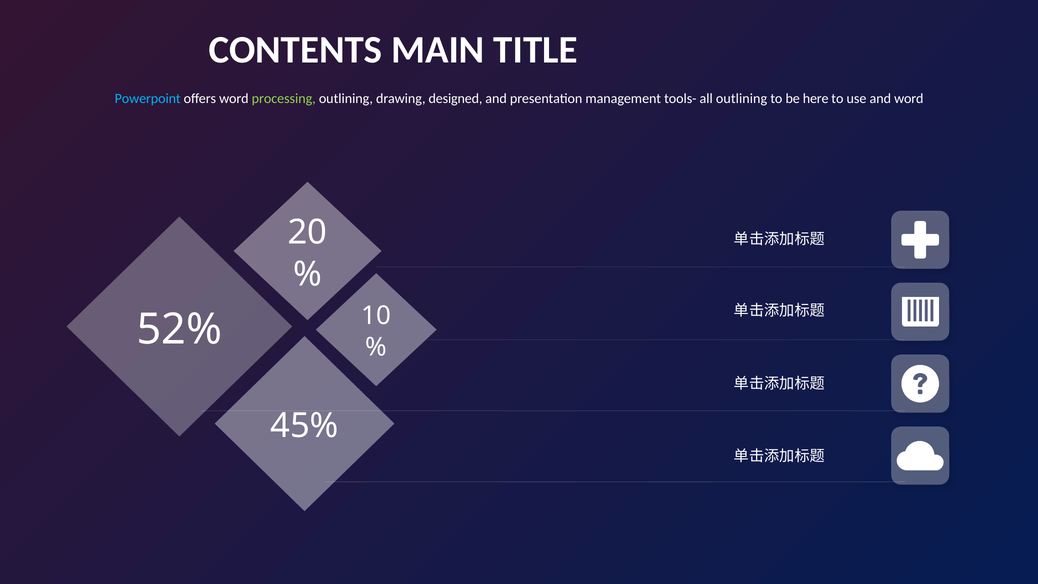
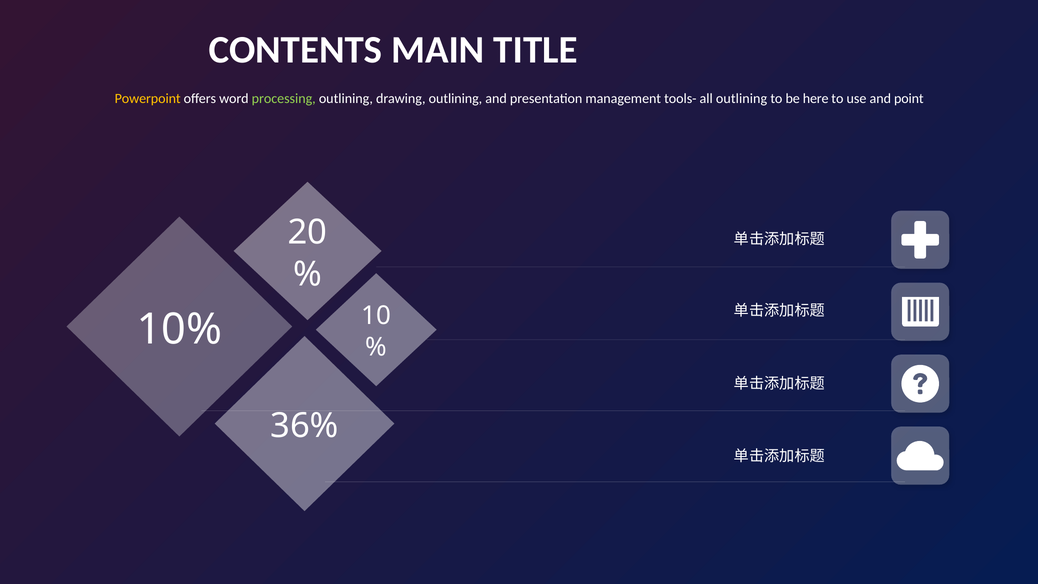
Powerpoint colour: light blue -> yellow
drawing designed: designed -> outlining
and word: word -> point
52%: 52% -> 10%
45%: 45% -> 36%
